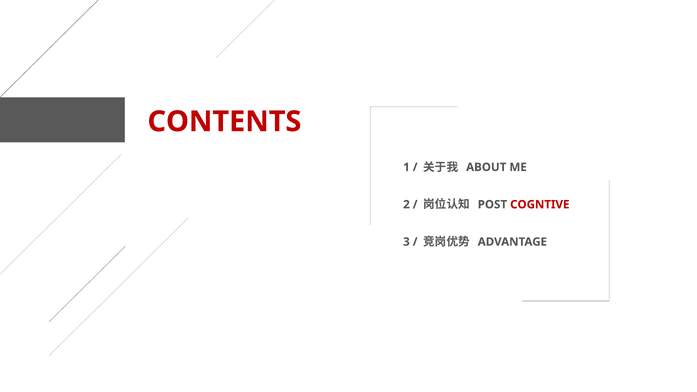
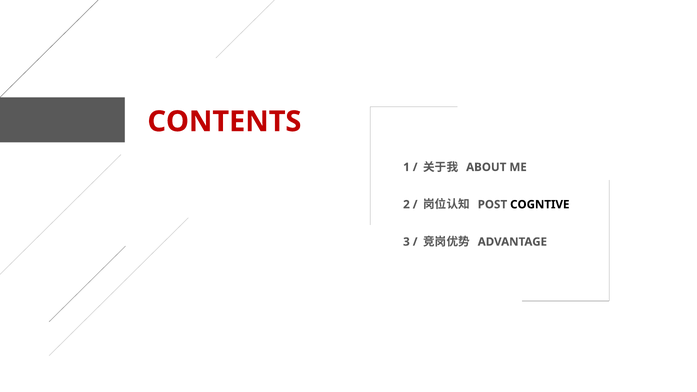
COGNTIVE colour: red -> black
